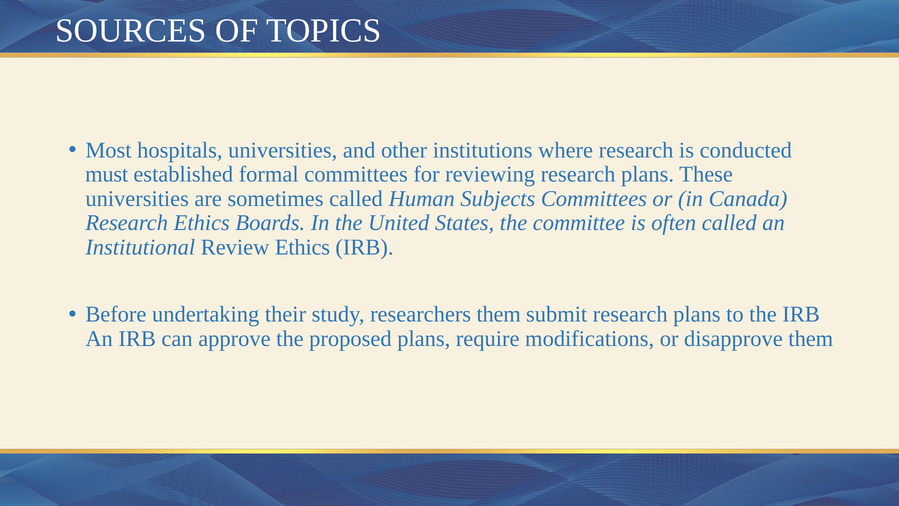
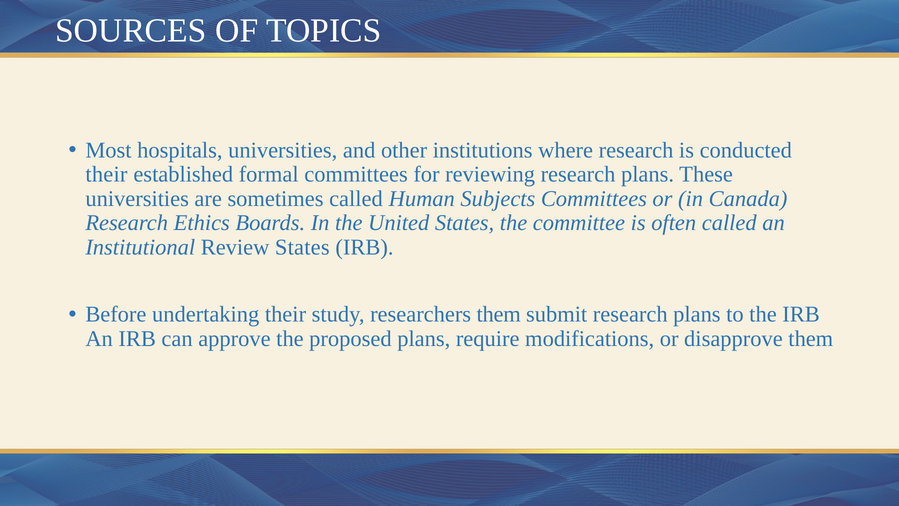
must at (107, 174): must -> their
Review Ethics: Ethics -> States
